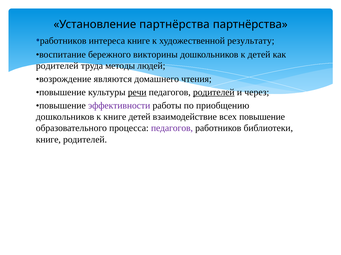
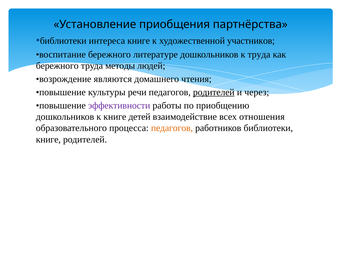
Установление партнёрства: партнёрства -> приобщения
работников at (63, 41): работников -> библиотеки
результату: результату -> участников
викторины: викторины -> литературе
к детей: детей -> труда
родителей at (57, 66): родителей -> бережного
речи underline: present -> none
всех повышение: повышение -> отношения
педагогов at (172, 128) colour: purple -> orange
